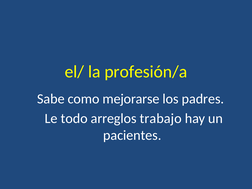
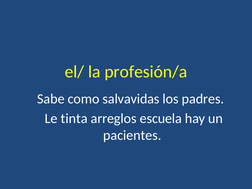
mejorarse: mejorarse -> salvavidas
todo: todo -> tinta
trabajo: trabajo -> escuela
